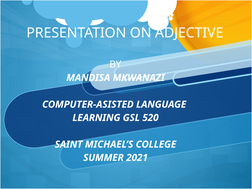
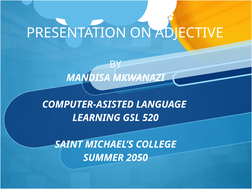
2021: 2021 -> 2050
